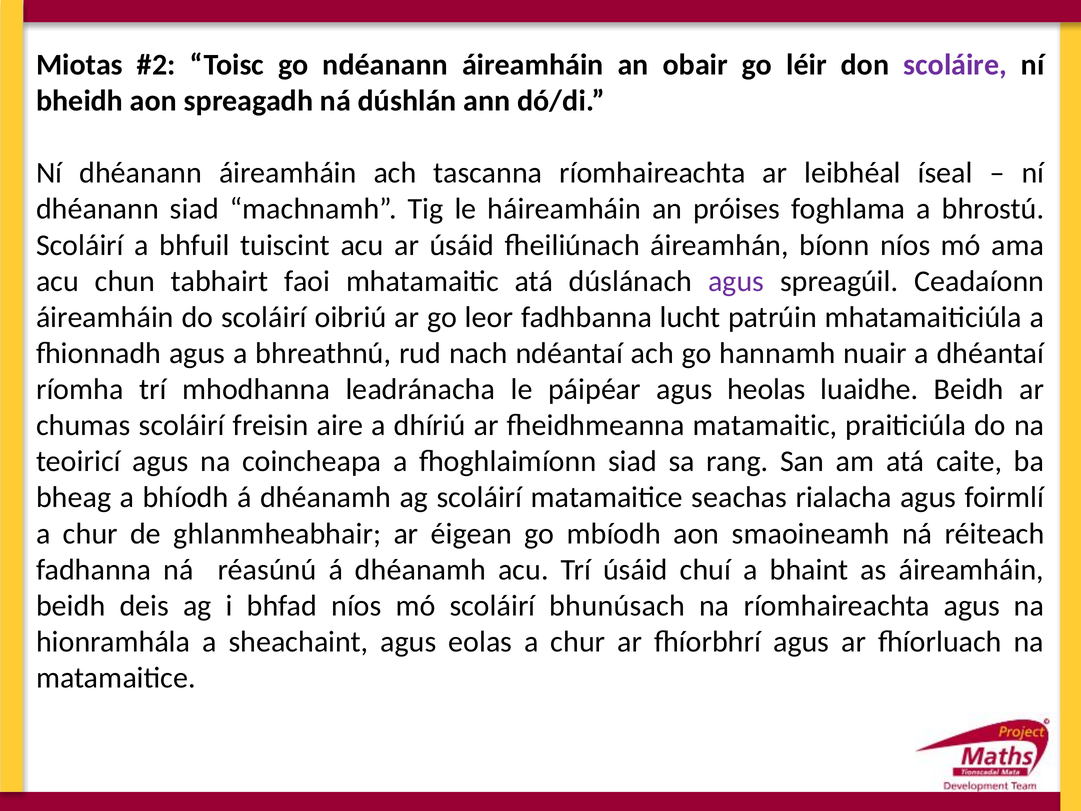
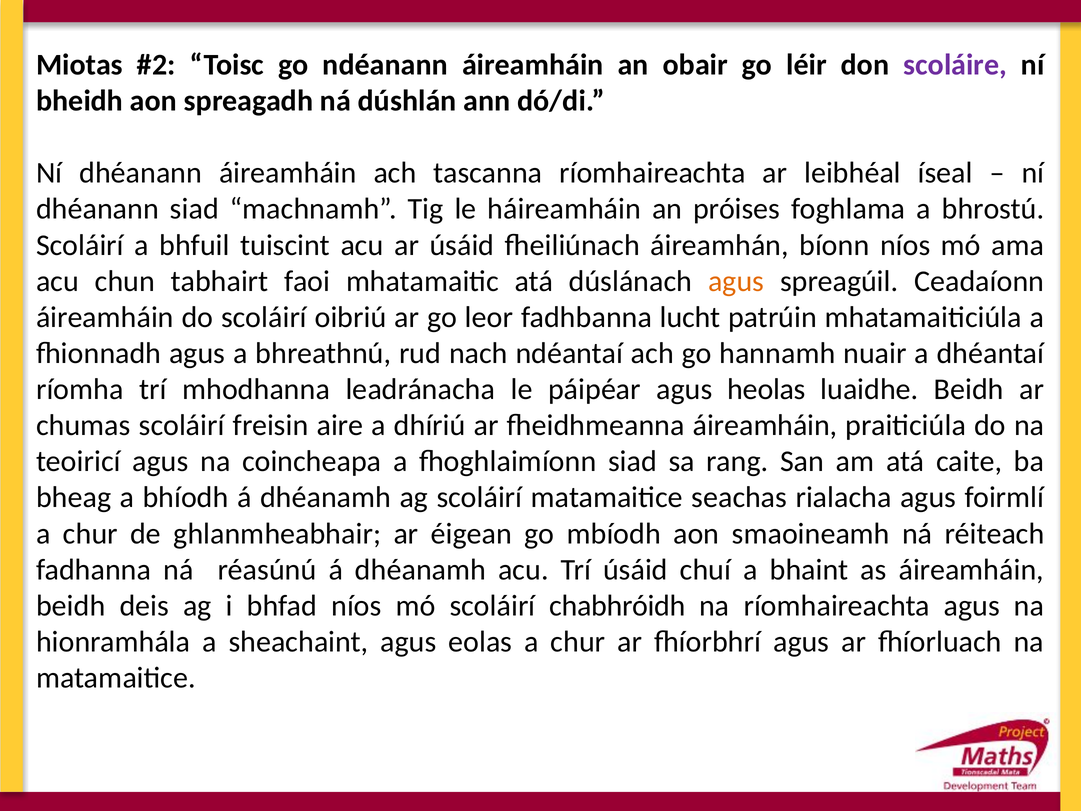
agus at (736, 281) colour: purple -> orange
fheidhmeanna matamaitic: matamaitic -> áireamháin
bhunúsach: bhunúsach -> chabhróidh
